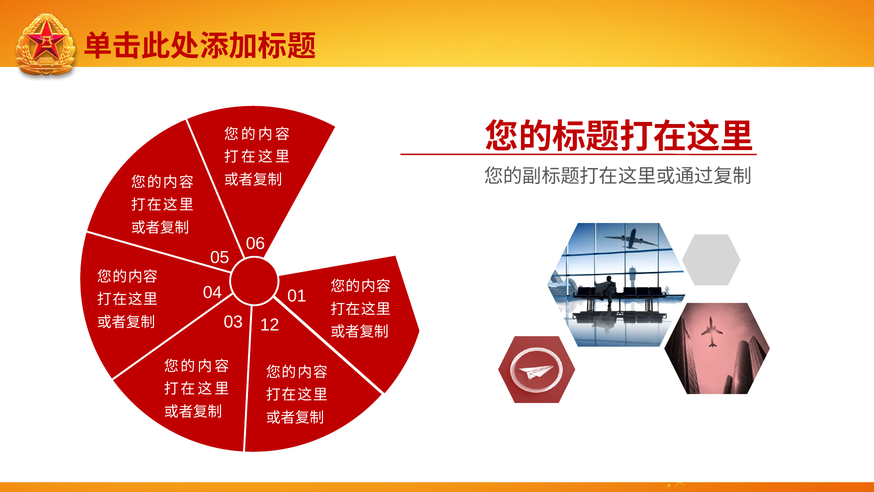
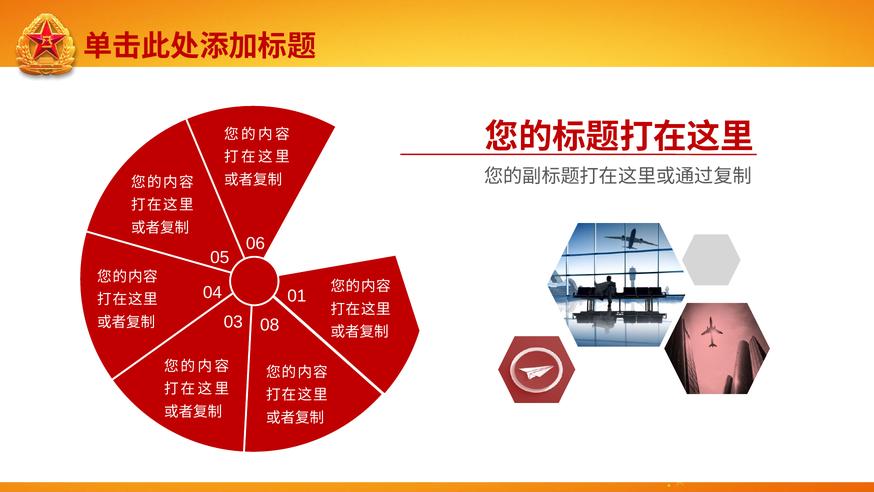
12: 12 -> 08
